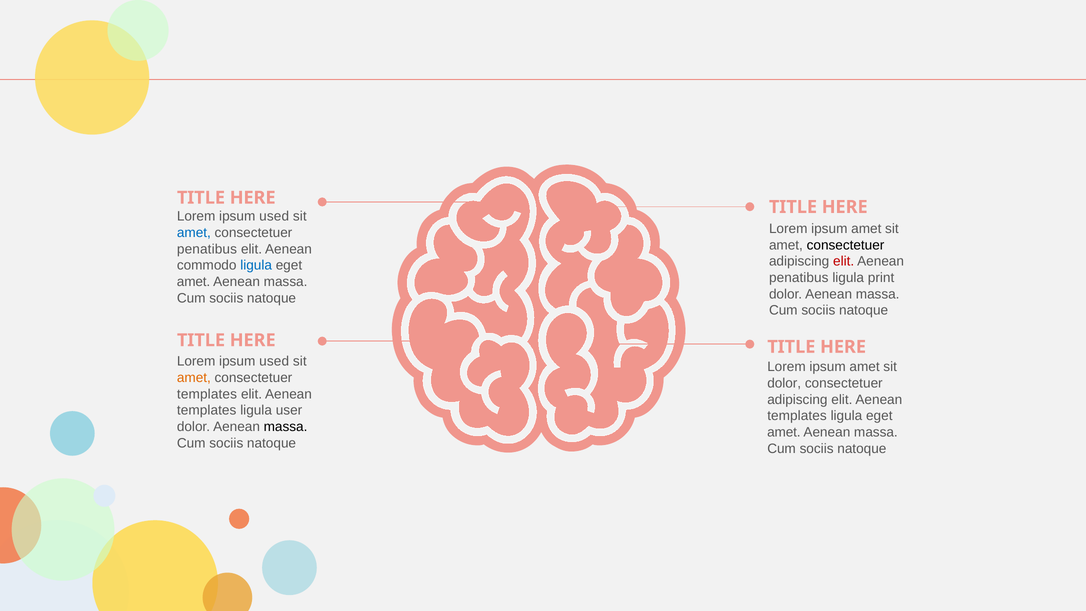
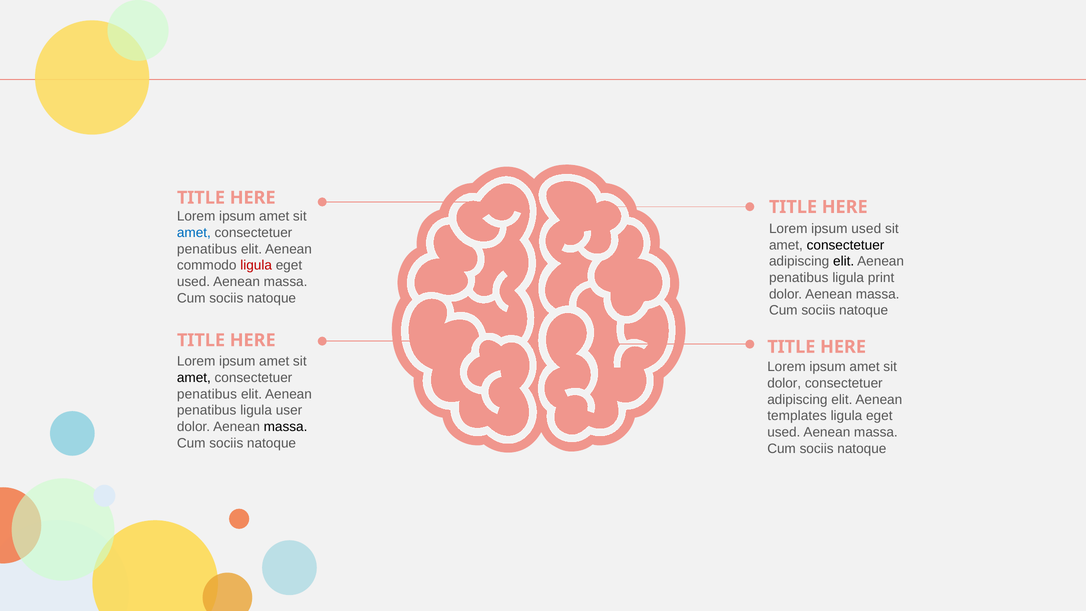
used at (274, 216): used -> amet
amet at (866, 229): amet -> used
elit at (844, 261) colour: red -> black
ligula at (256, 265) colour: blue -> red
amet at (194, 282): amet -> used
used at (274, 361): used -> amet
amet at (194, 378) colour: orange -> black
templates at (207, 394): templates -> penatibus
templates at (207, 410): templates -> penatibus
amet at (784, 432): amet -> used
